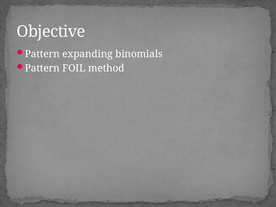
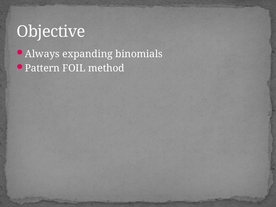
Pattern at (42, 54): Pattern -> Always
